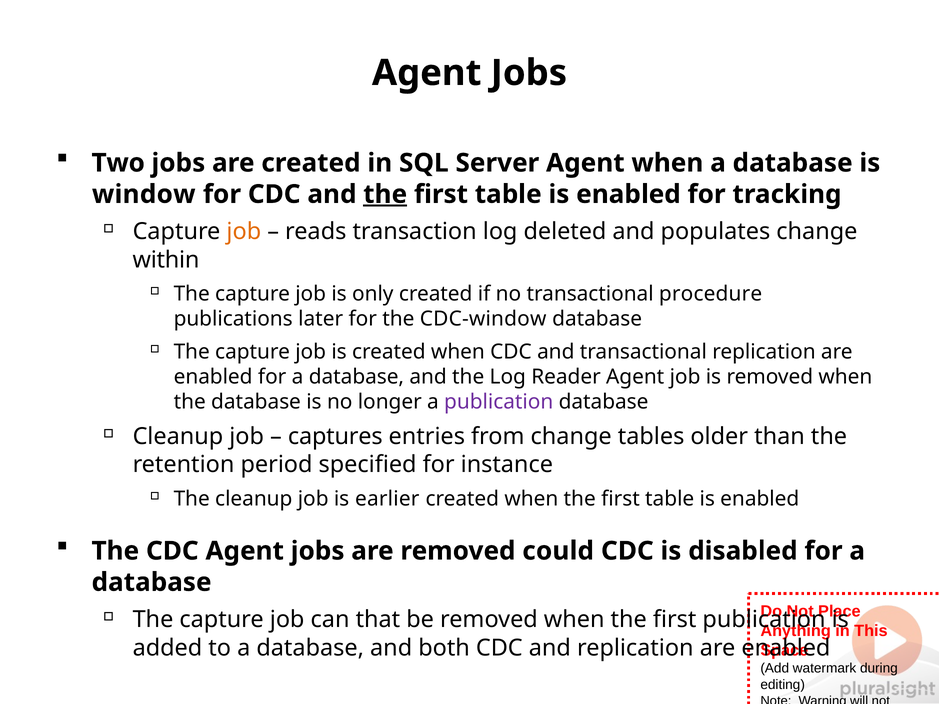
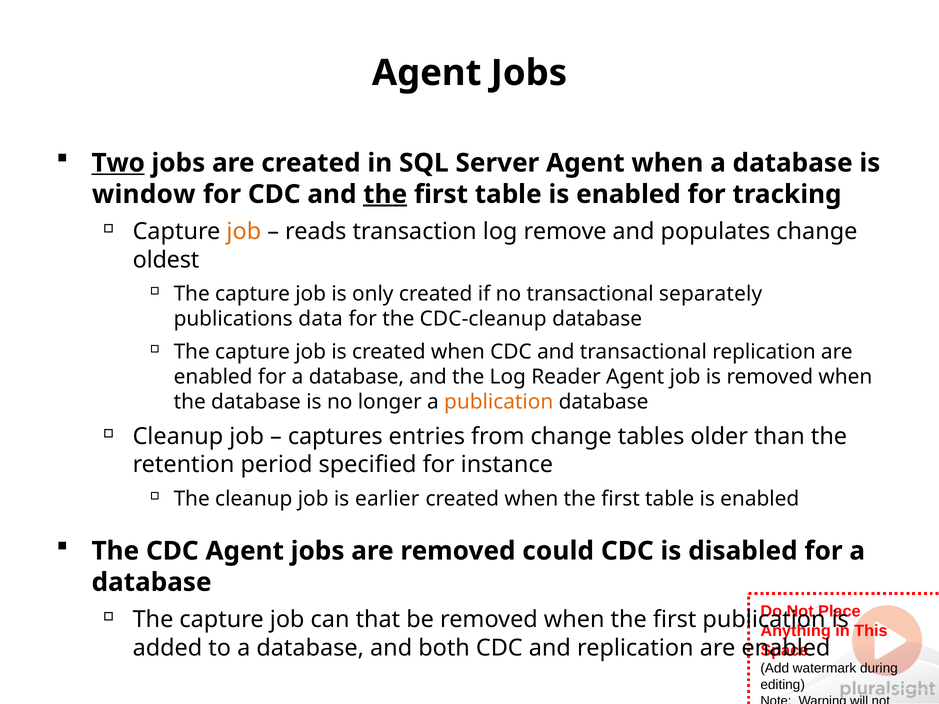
Two underline: none -> present
log deleted: deleted -> remove
within: within -> oldest
procedure: procedure -> separately
later: later -> data
CDC-window: CDC-window -> CDC-cleanup
publication at (499, 402) colour: purple -> orange
